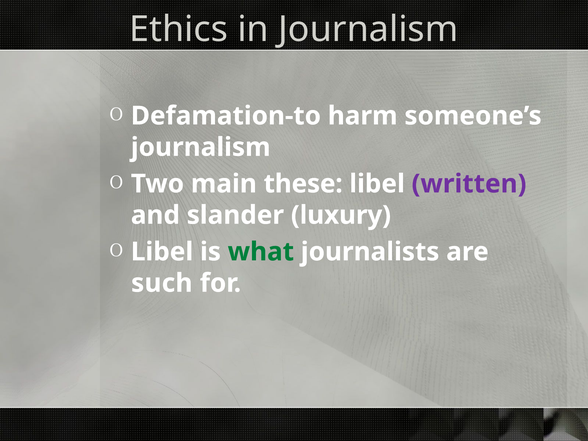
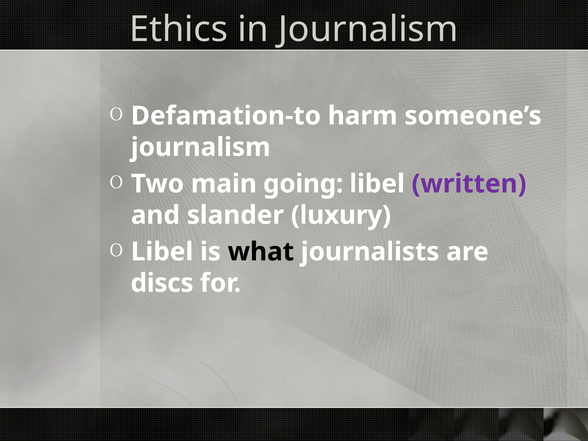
these: these -> going
what colour: green -> black
such: such -> discs
